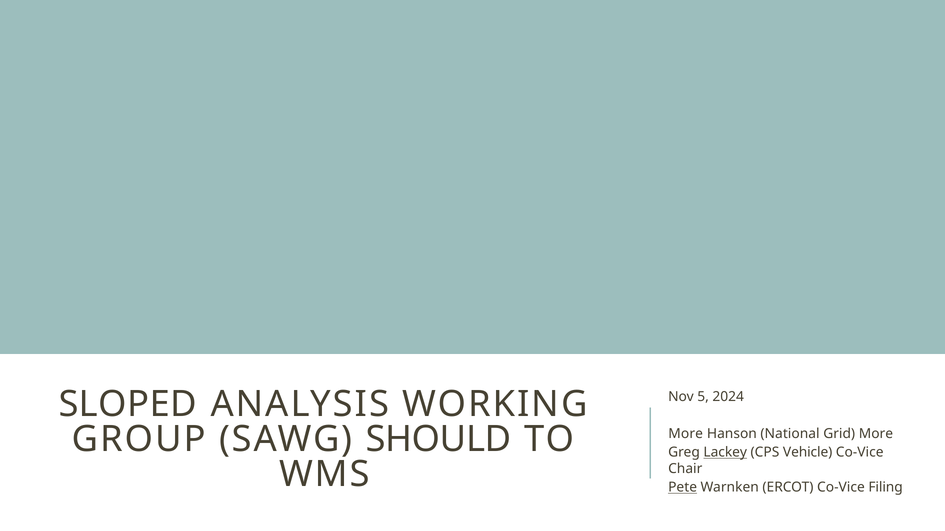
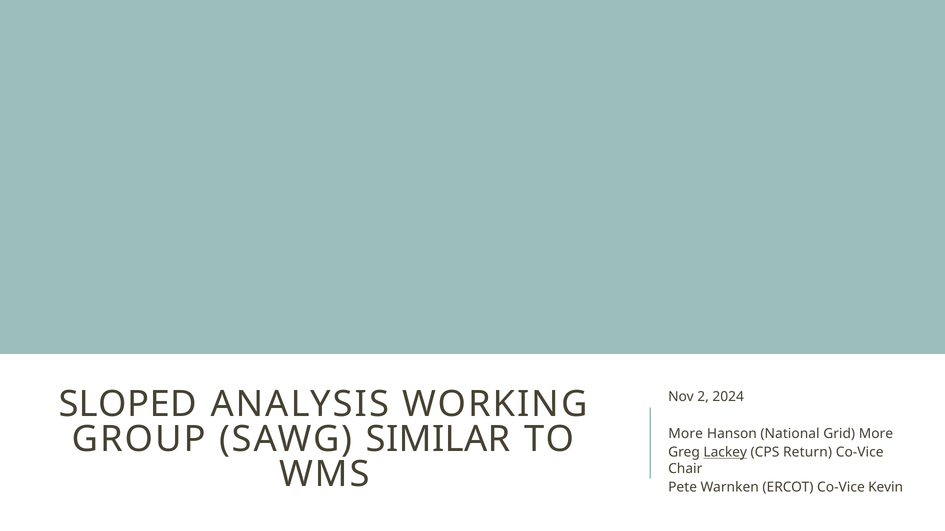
5: 5 -> 2
SHOULD: SHOULD -> SIMILAR
Vehicle: Vehicle -> Return
Pete underline: present -> none
Filing: Filing -> Kevin
